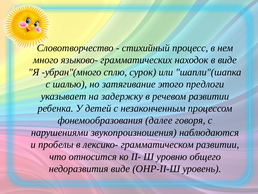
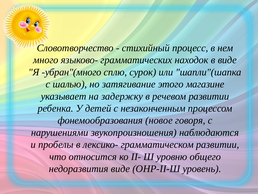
предлоги: предлоги -> магазине
далее: далее -> новое
